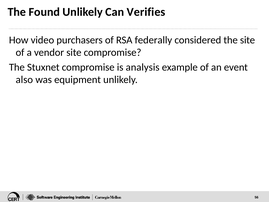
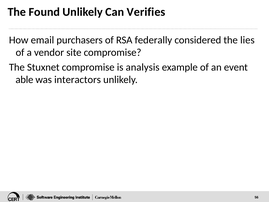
video: video -> email
the site: site -> lies
also: also -> able
equipment: equipment -> interactors
